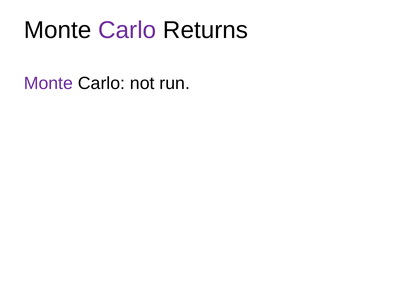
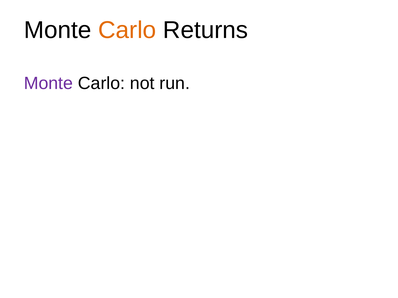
Carlo at (127, 30) colour: purple -> orange
